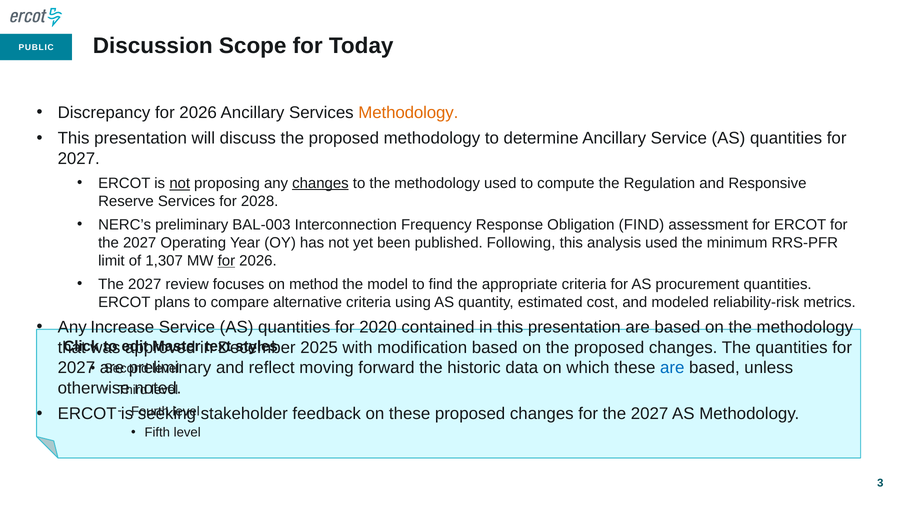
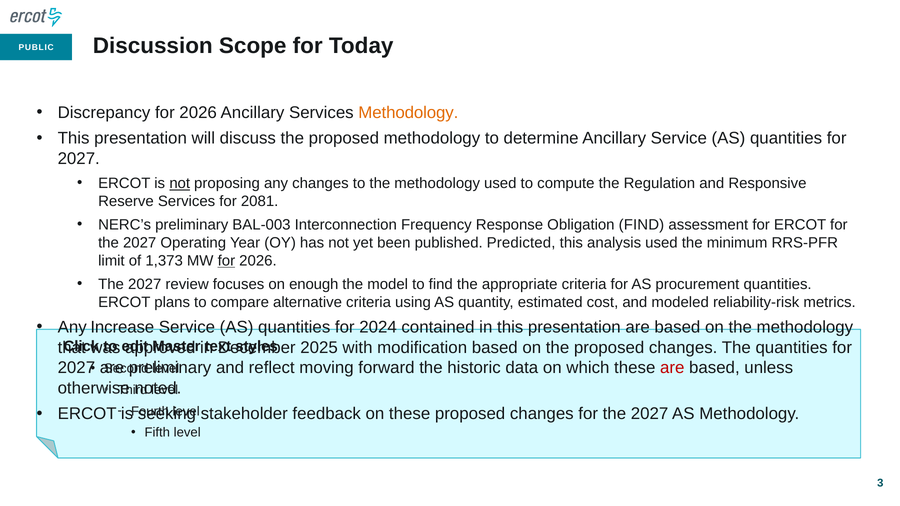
changes at (320, 183) underline: present -> none
2028: 2028 -> 2081
Following: Following -> Predicted
1,307: 1,307 -> 1,373
method: method -> enough
2020: 2020 -> 2024
are at (672, 368) colour: blue -> red
